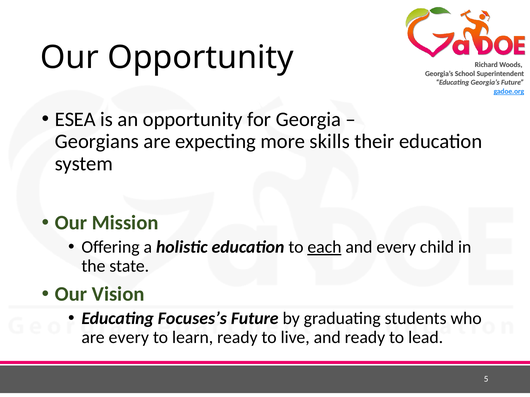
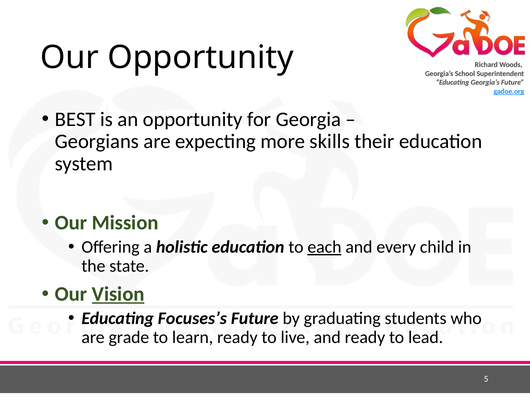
ESEA: ESEA -> BEST
Vision underline: none -> present
are every: every -> grade
